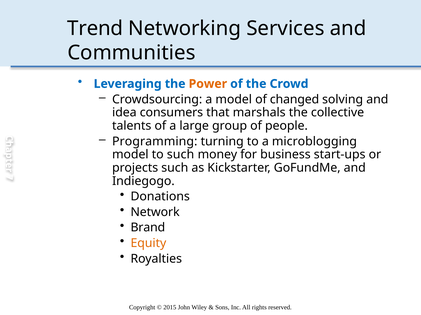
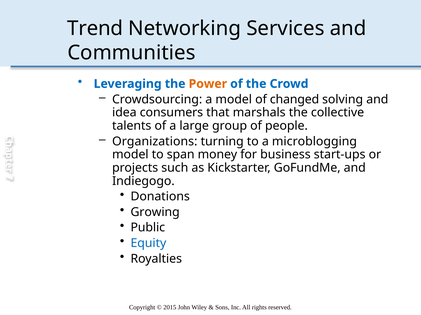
Programming: Programming -> Organizations
to such: such -> span
Network: Network -> Growing
Brand: Brand -> Public
Equity colour: orange -> blue
